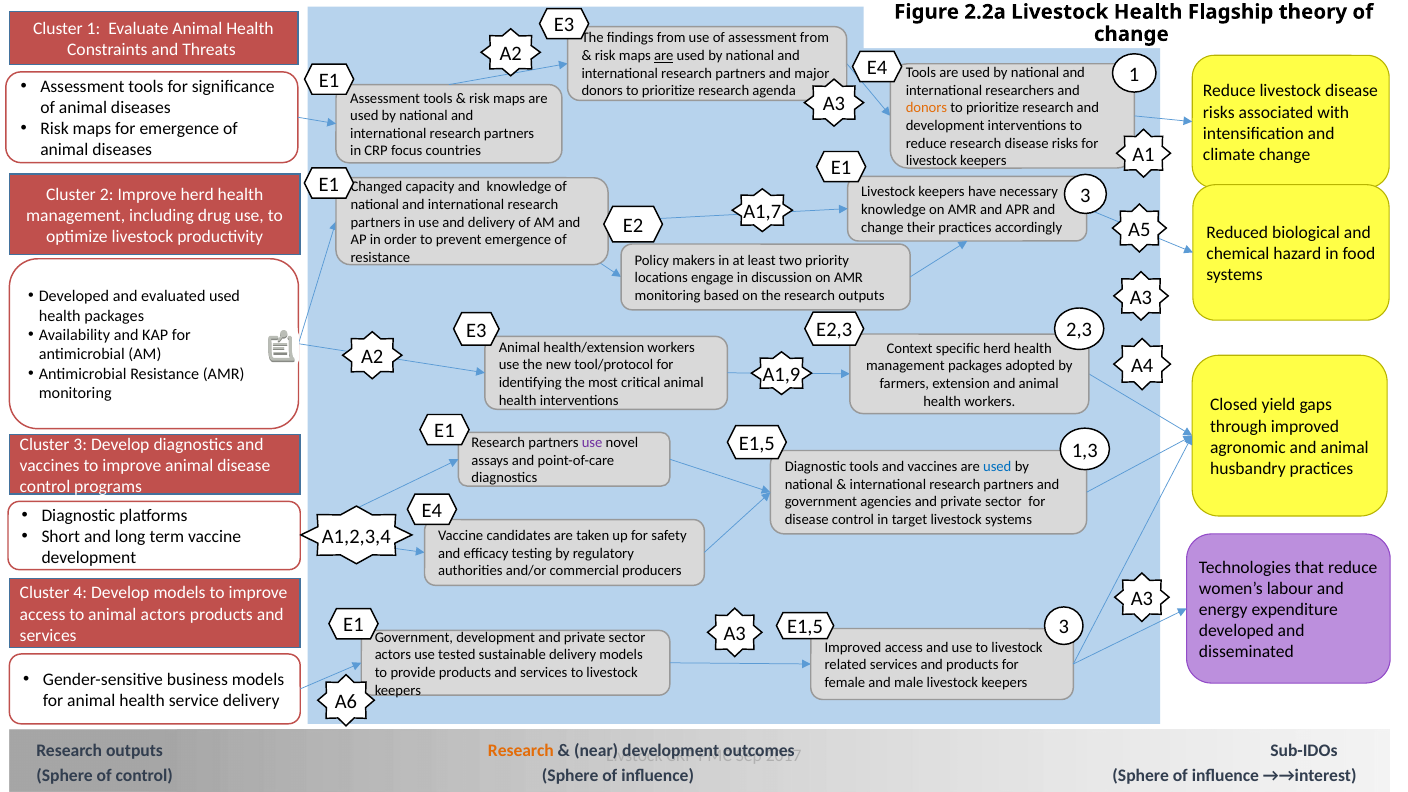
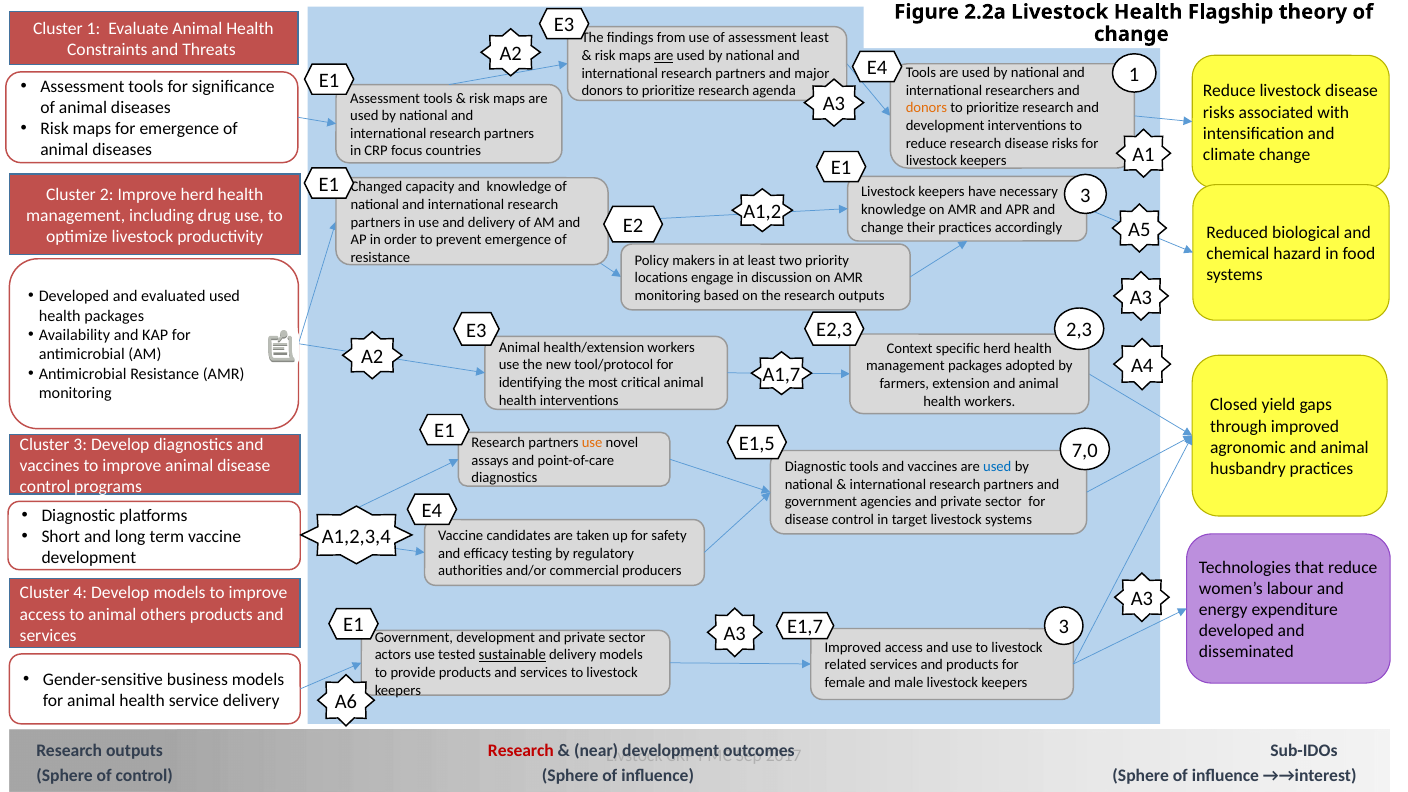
assessment from: from -> least
A1,7: A1,7 -> A1,2
A1,9: A1,9 -> A1,7
use at (592, 443) colour: purple -> orange
1,3: 1,3 -> 7,0
animal actors: actors -> others
E1,5 at (805, 627): E1,5 -> E1,7
sustainable underline: none -> present
Research at (521, 751) colour: orange -> red
